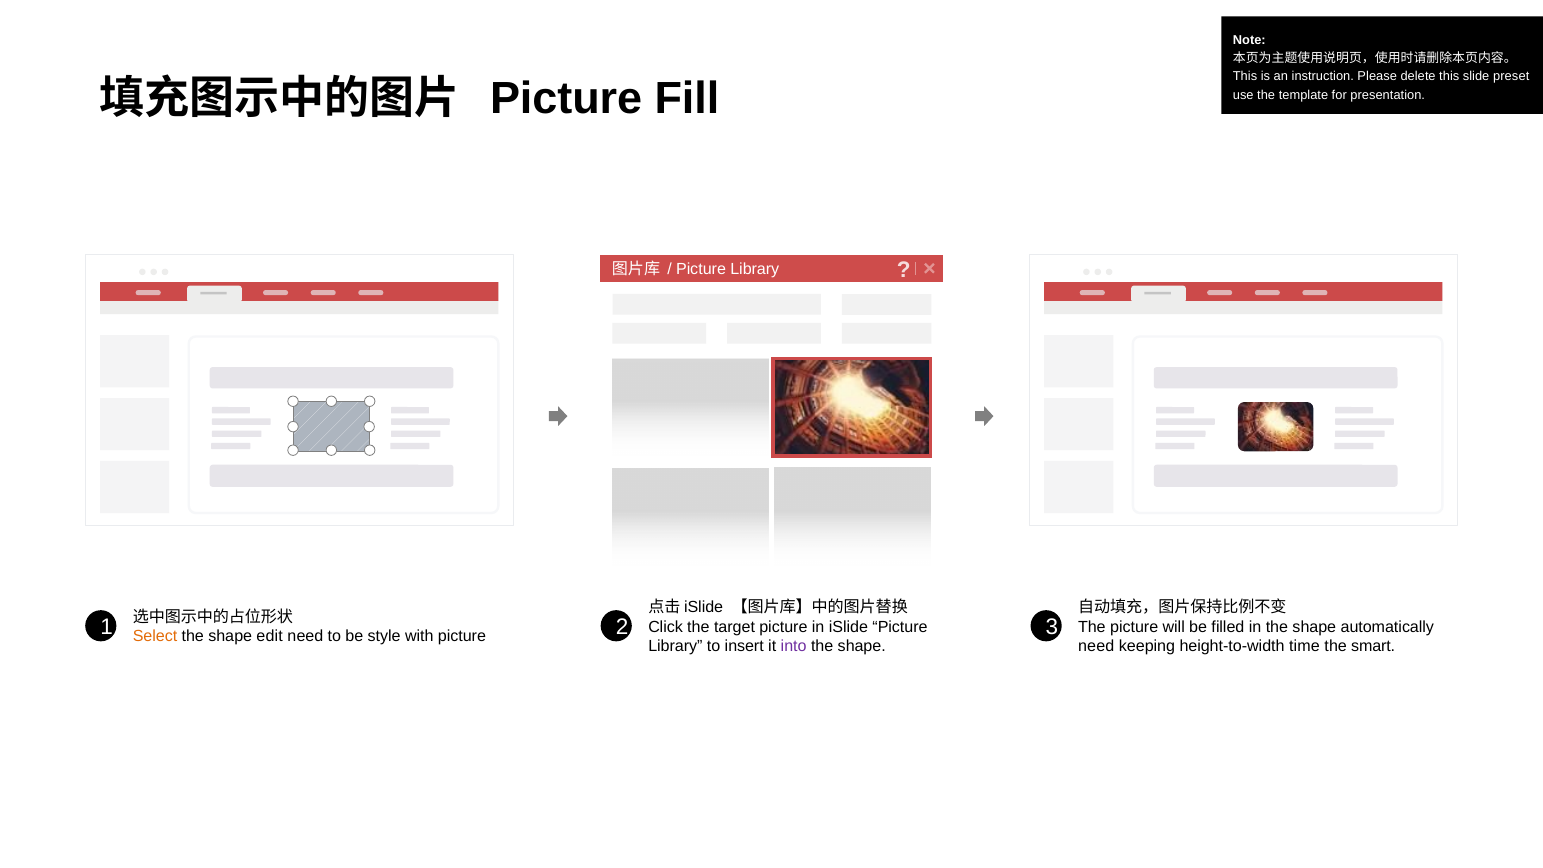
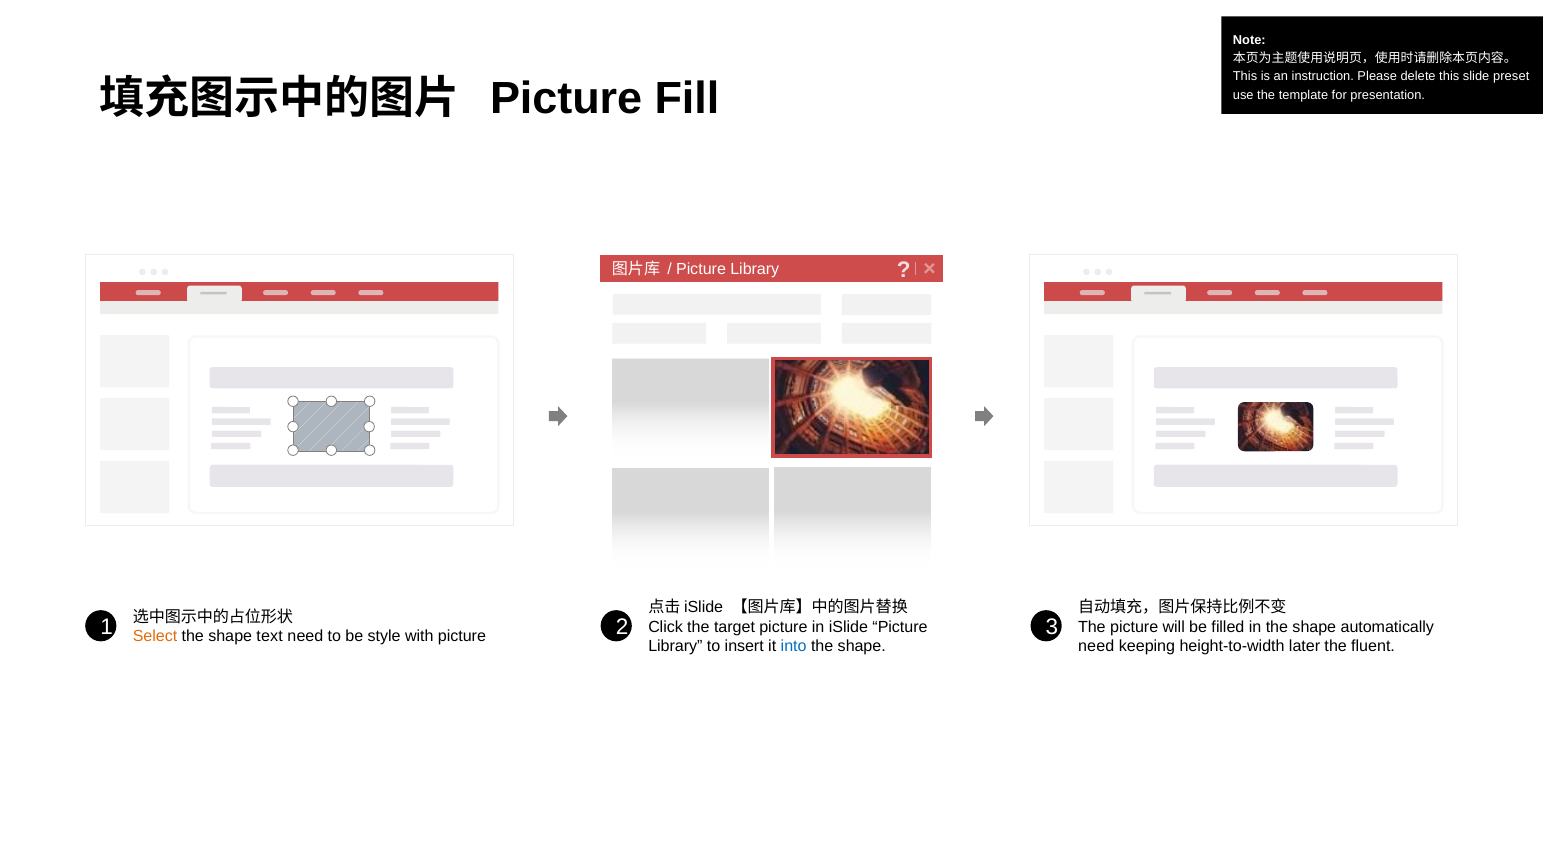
edit: edit -> text
into colour: purple -> blue
time: time -> later
smart: smart -> fluent
